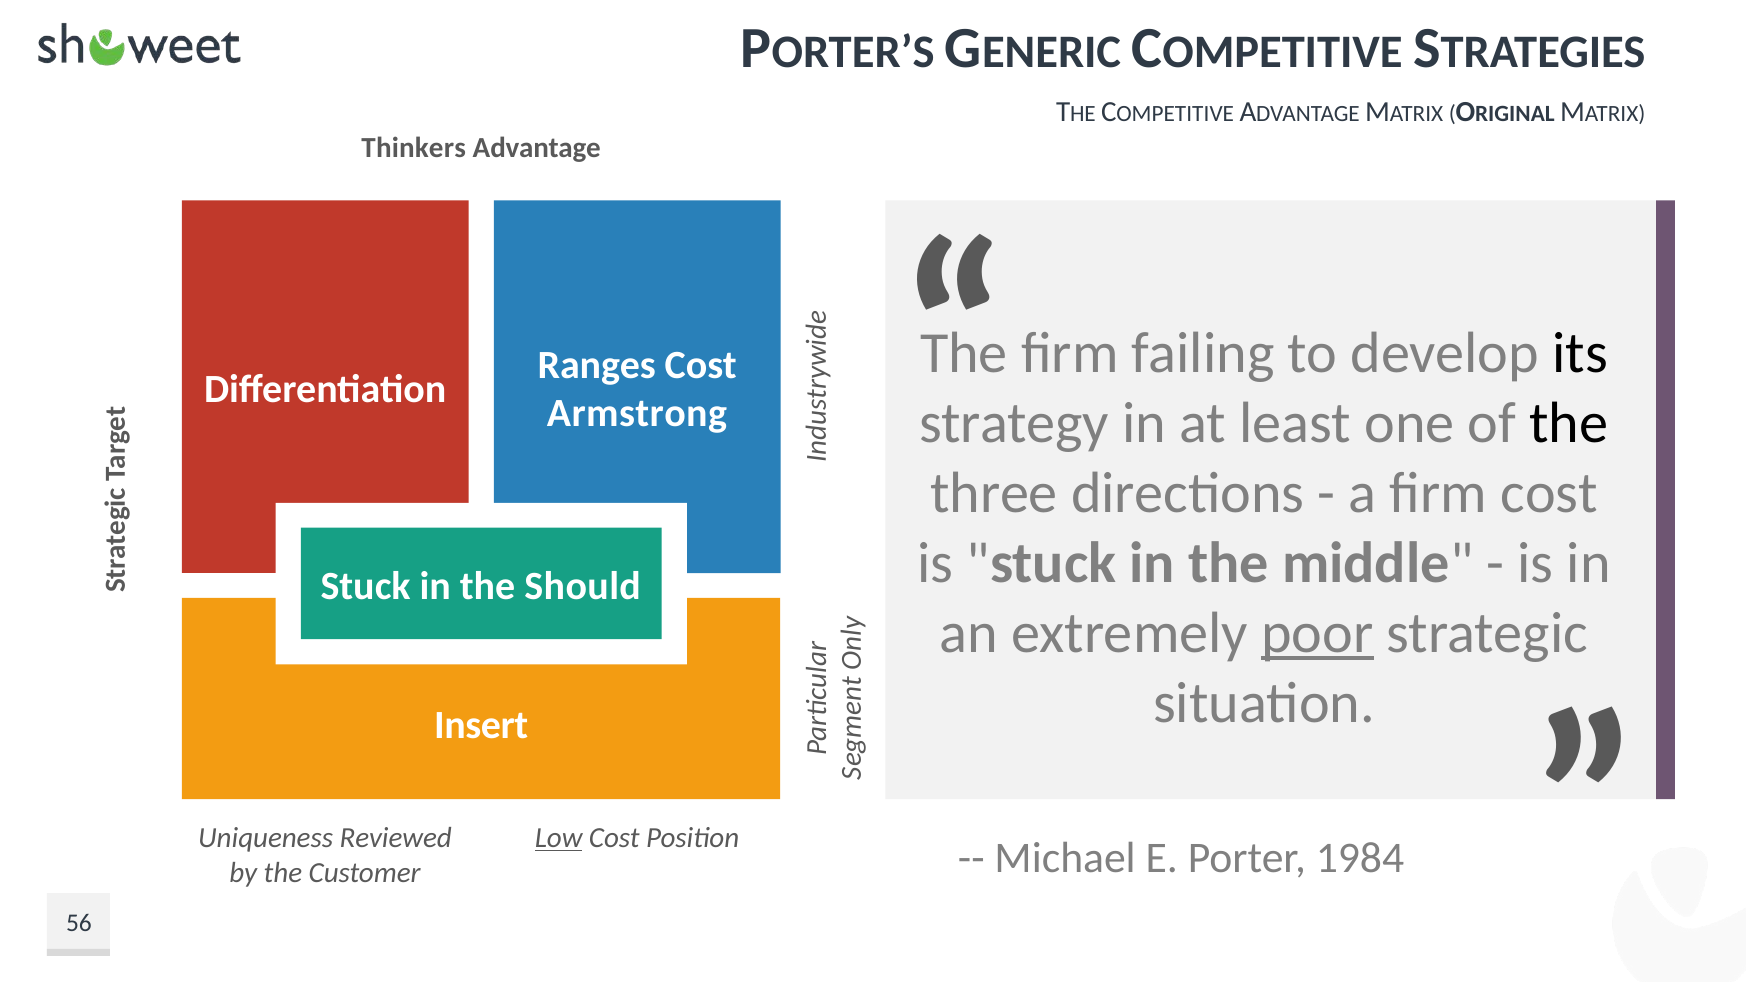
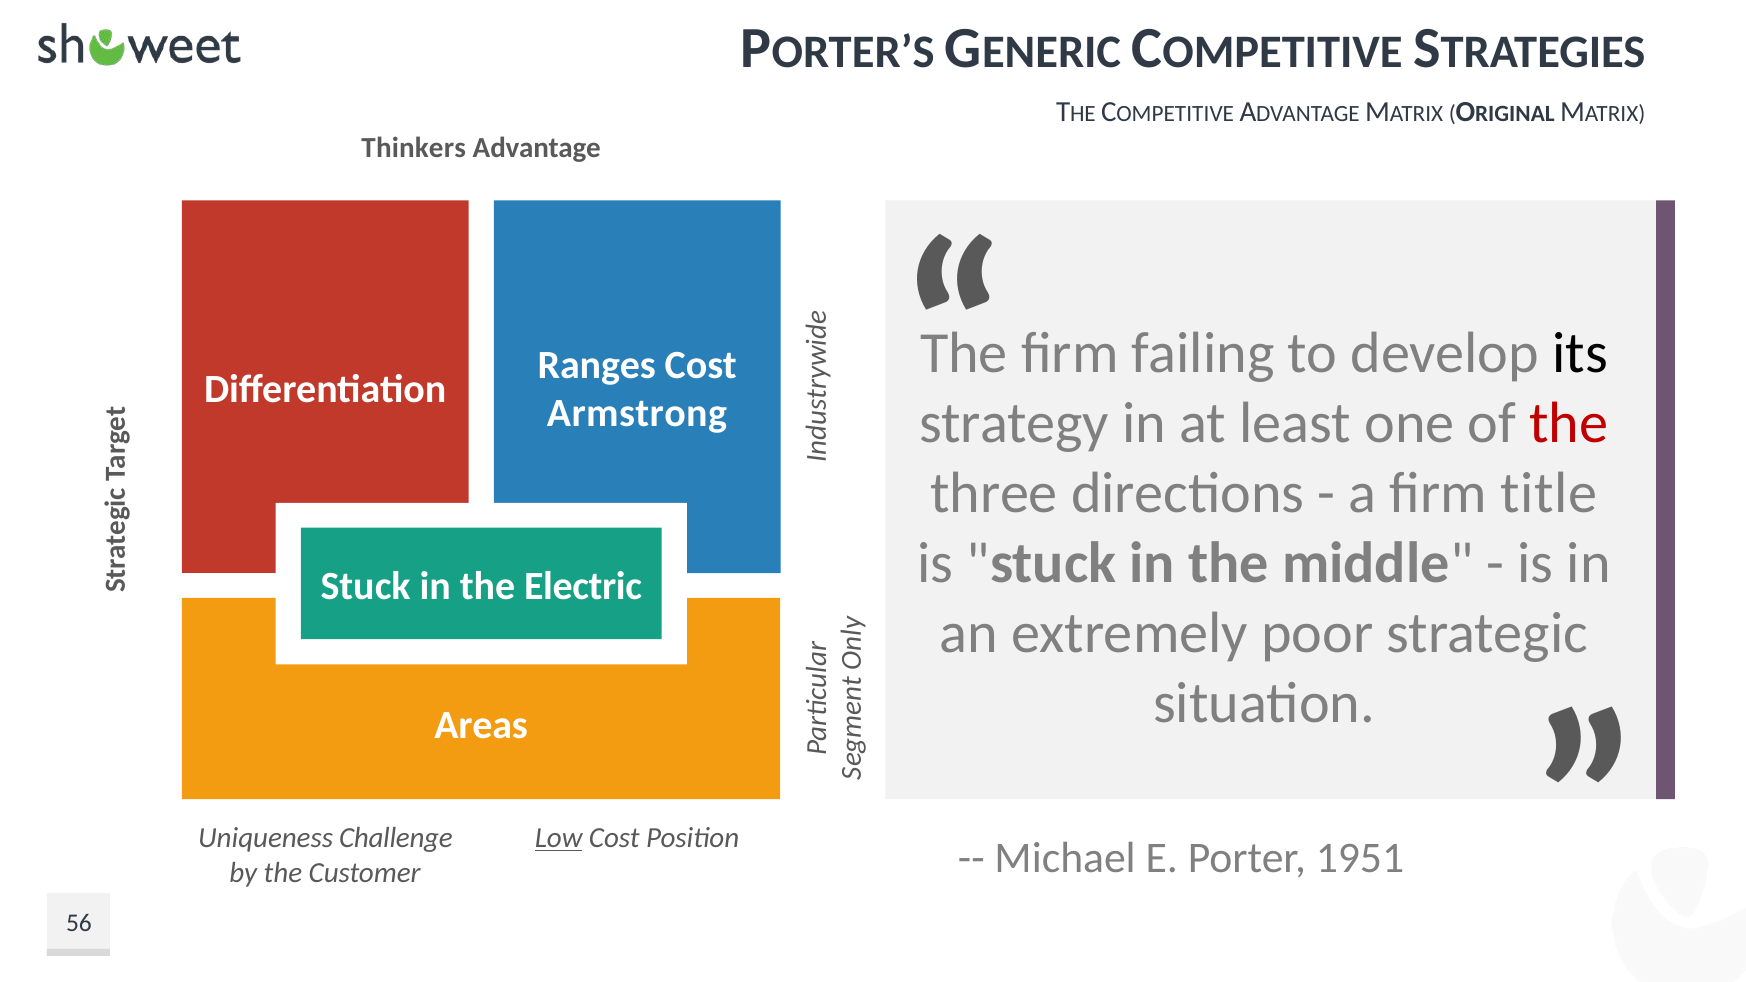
the at (1569, 424) colour: black -> red
firm cost: cost -> title
Should: Should -> Electric
poor underline: present -> none
Insert: Insert -> Areas
Reviewed: Reviewed -> Challenge
1984: 1984 -> 1951
